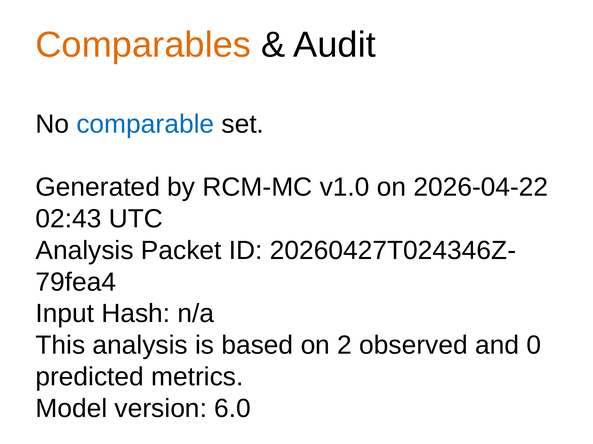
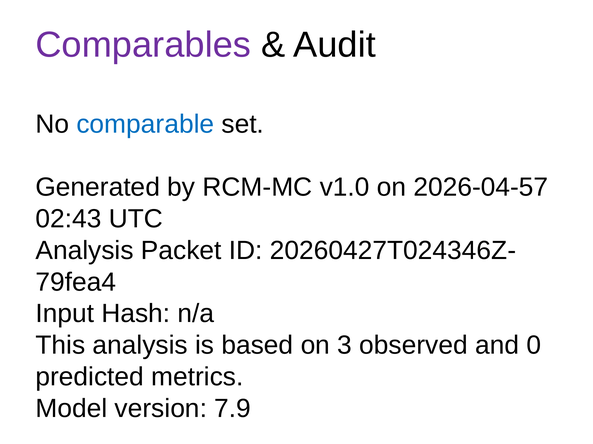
Comparables colour: orange -> purple
2026-04-22: 2026-04-22 -> 2026-04-57
2: 2 -> 3
6.0: 6.0 -> 7.9
